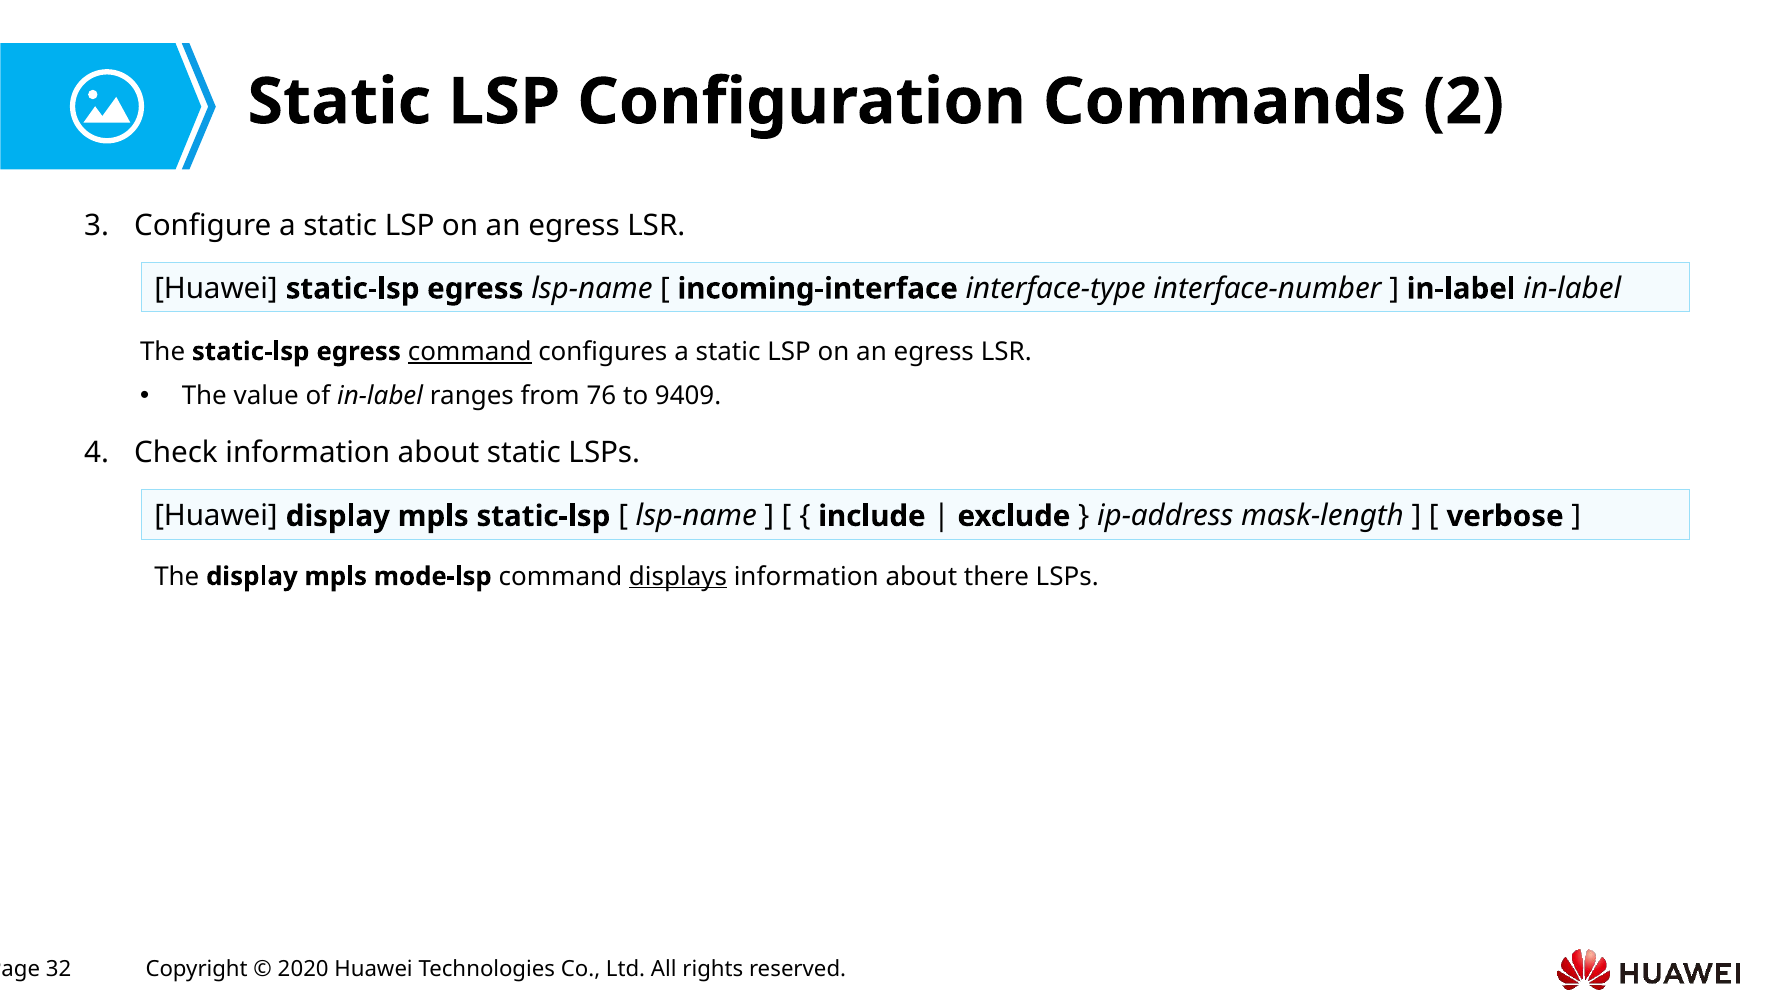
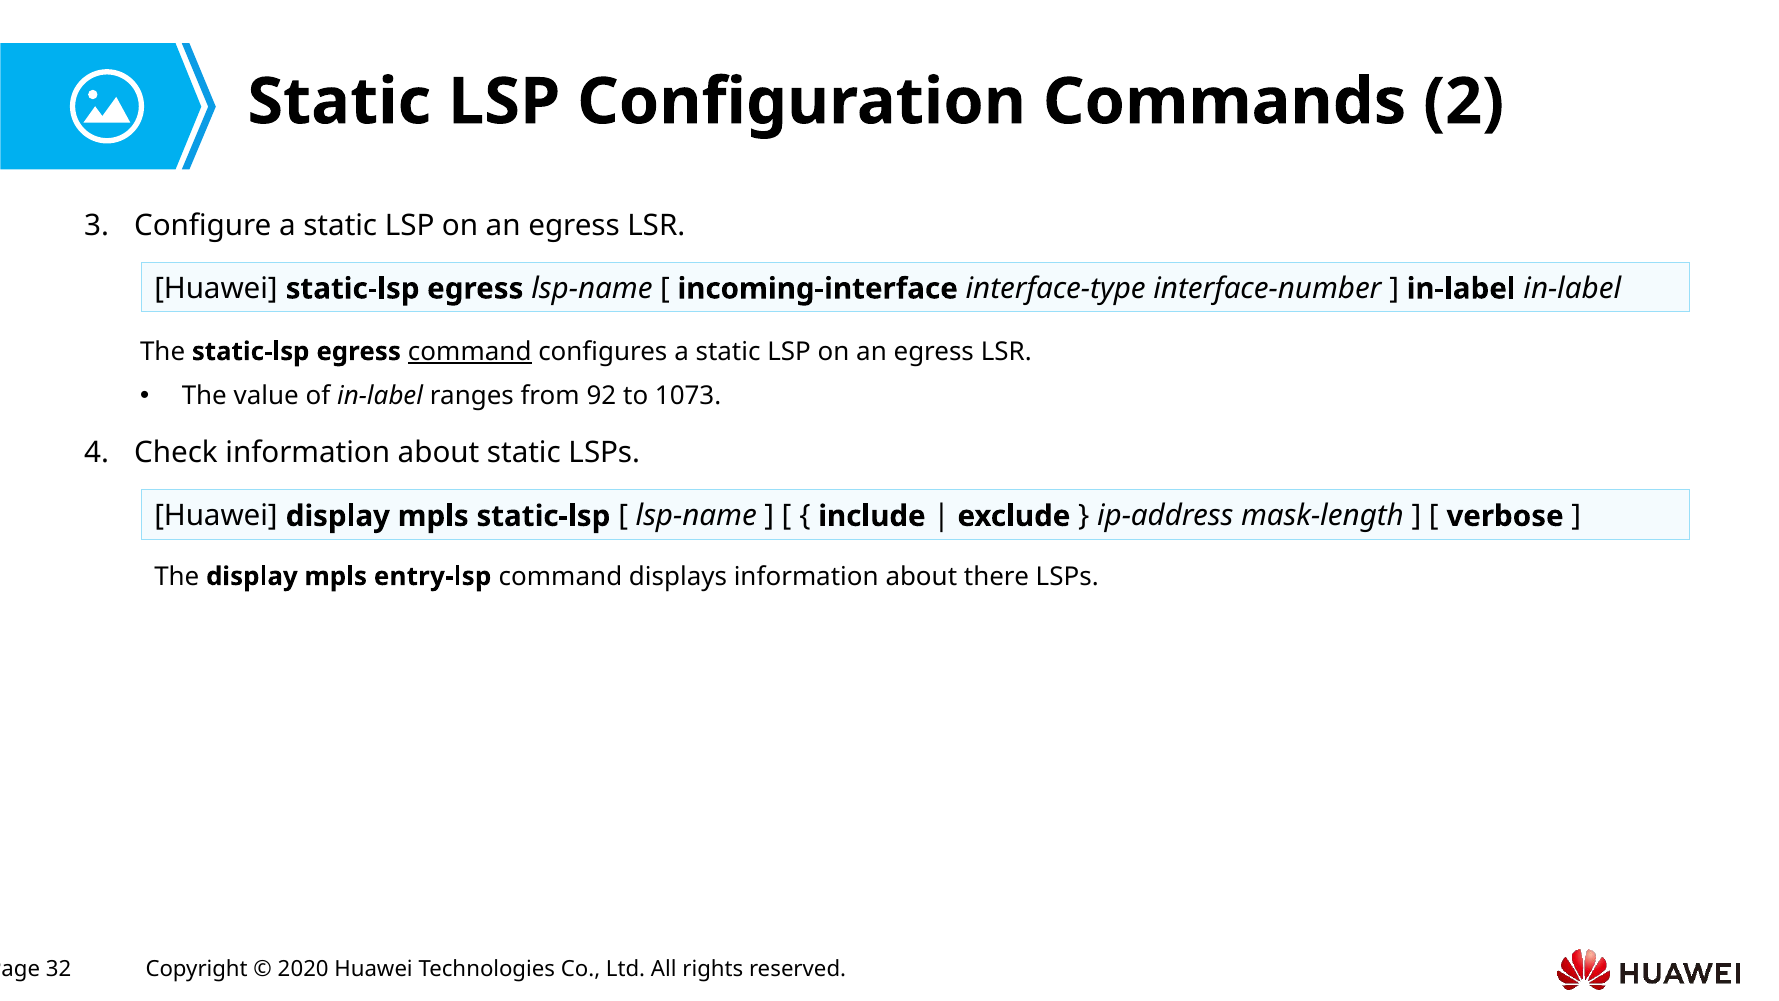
76: 76 -> 92
9409: 9409 -> 1073
mode-lsp: mode-lsp -> entry-lsp
displays underline: present -> none
